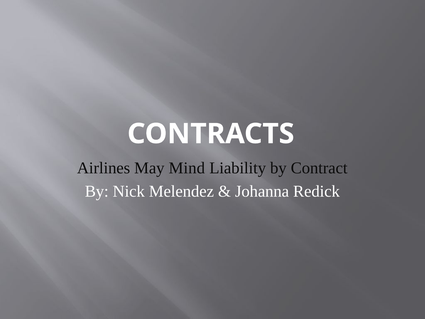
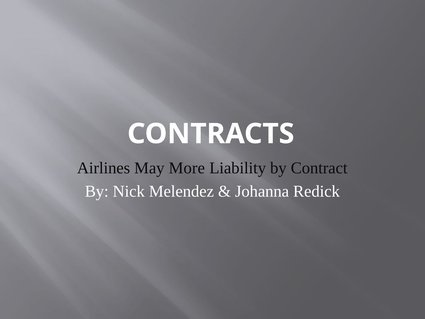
Mind: Mind -> More
